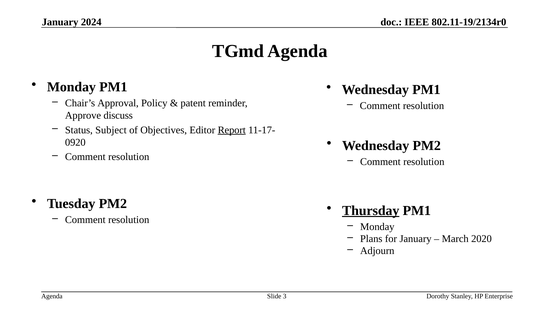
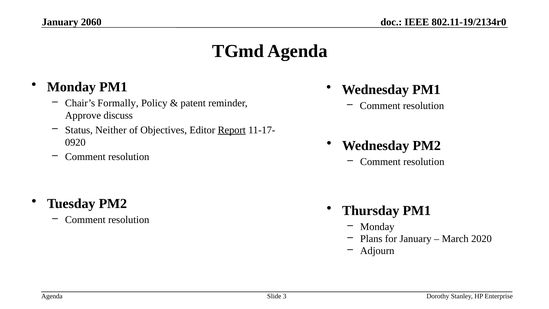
2024: 2024 -> 2060
Approval: Approval -> Formally
Subject: Subject -> Neither
Thursday underline: present -> none
